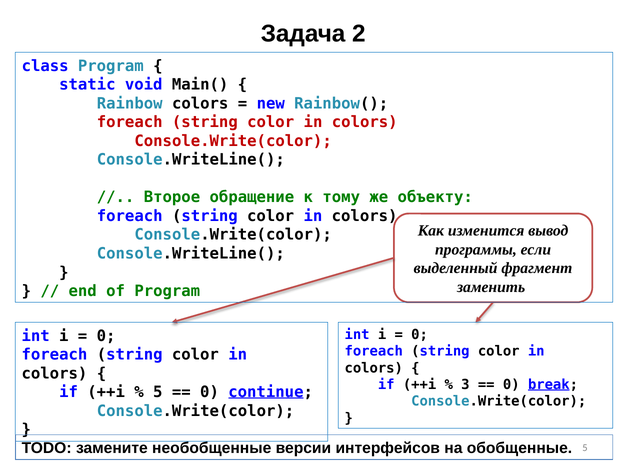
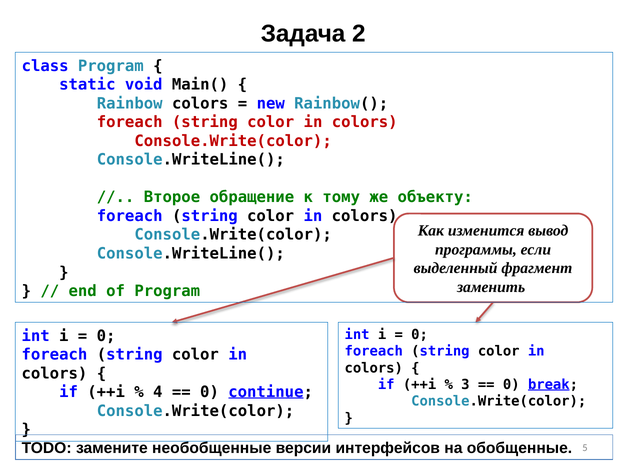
5 at (158, 392): 5 -> 4
